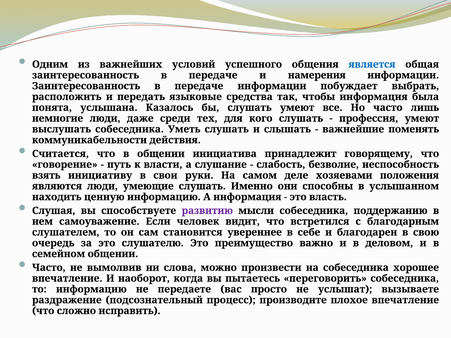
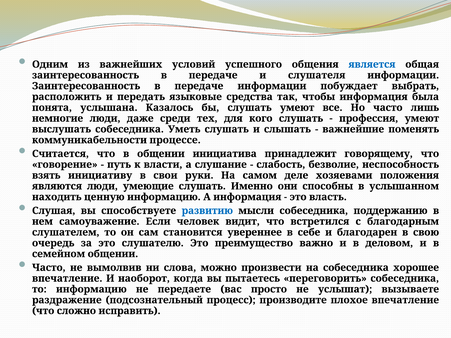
намерения: намерения -> слушателя
действия: действия -> процессе
развитию colour: purple -> blue
